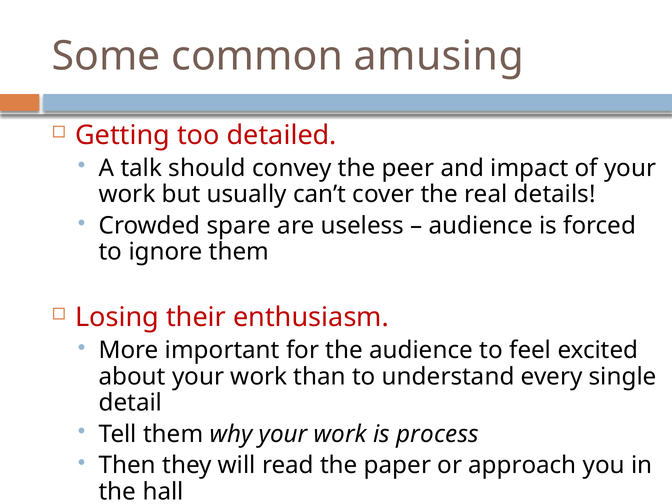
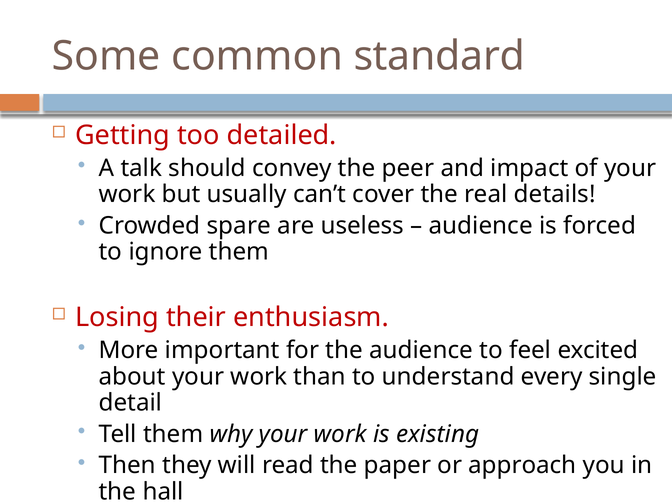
amusing: amusing -> standard
process: process -> existing
